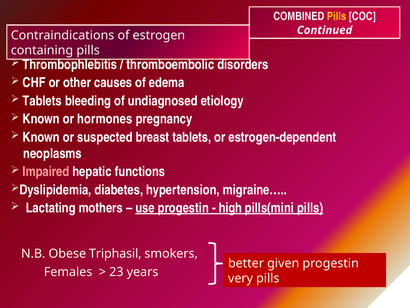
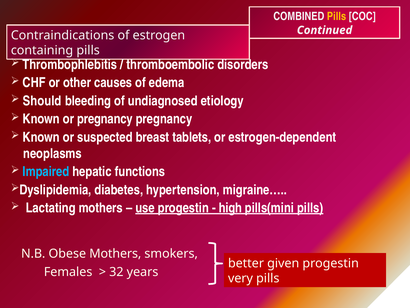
Tablets at (42, 101): Tablets -> Should
or hormones: hormones -> pregnancy
Impaired colour: pink -> light blue
Obese Triphasil: Triphasil -> Mothers
23: 23 -> 32
